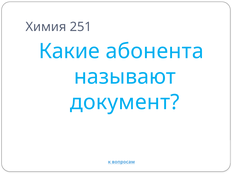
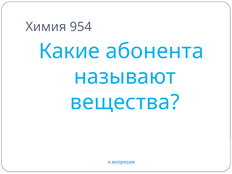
251: 251 -> 954
документ: документ -> вещества
